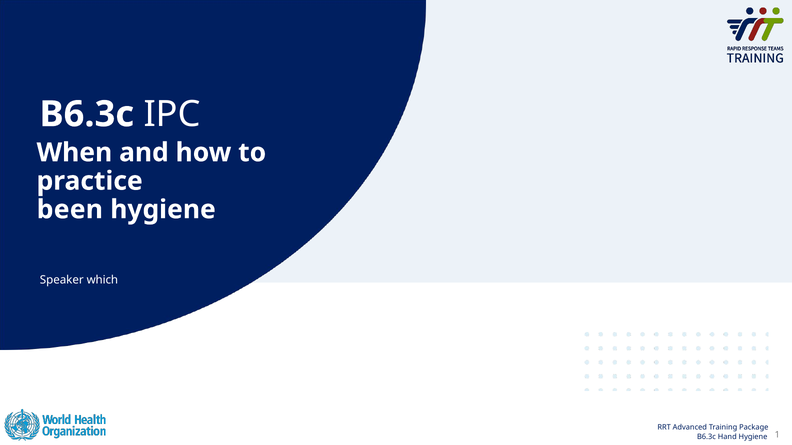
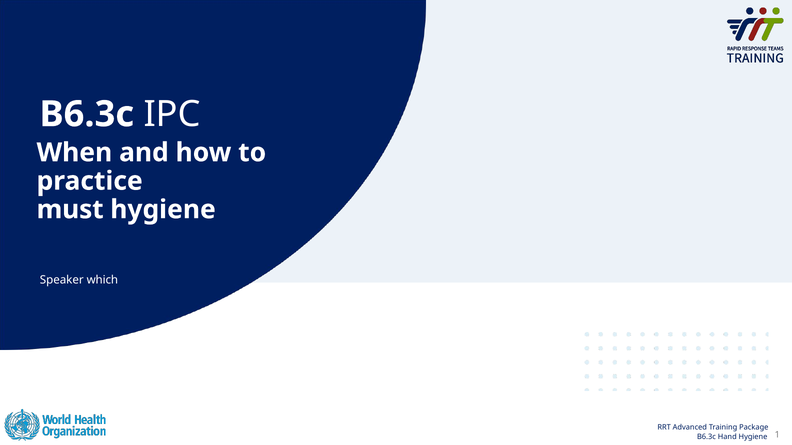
been: been -> must
